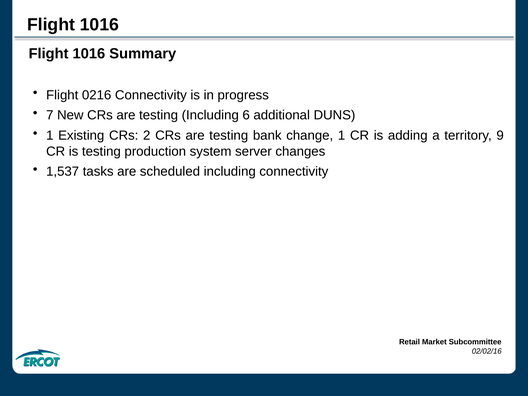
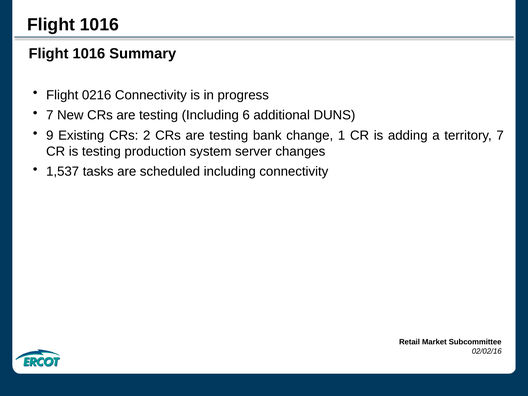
1 at (50, 136): 1 -> 9
territory 9: 9 -> 7
